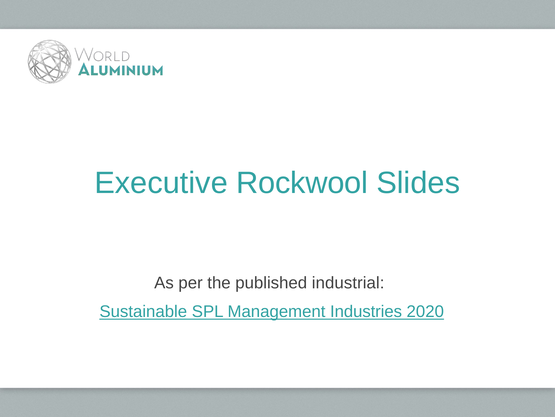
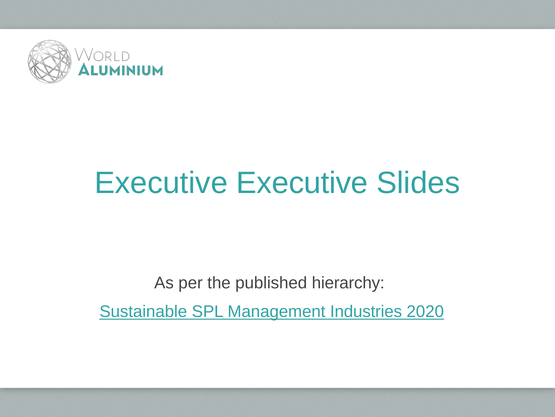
Executive Rockwool: Rockwool -> Executive
industrial: industrial -> hierarchy
